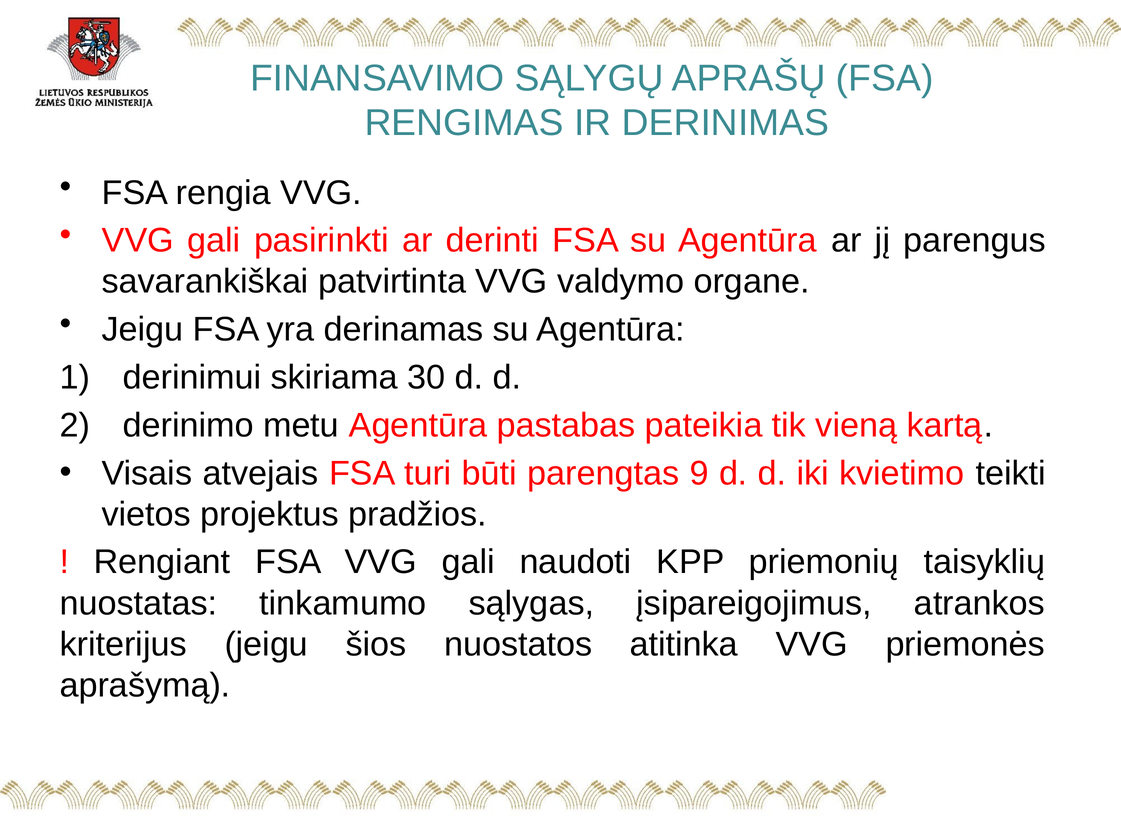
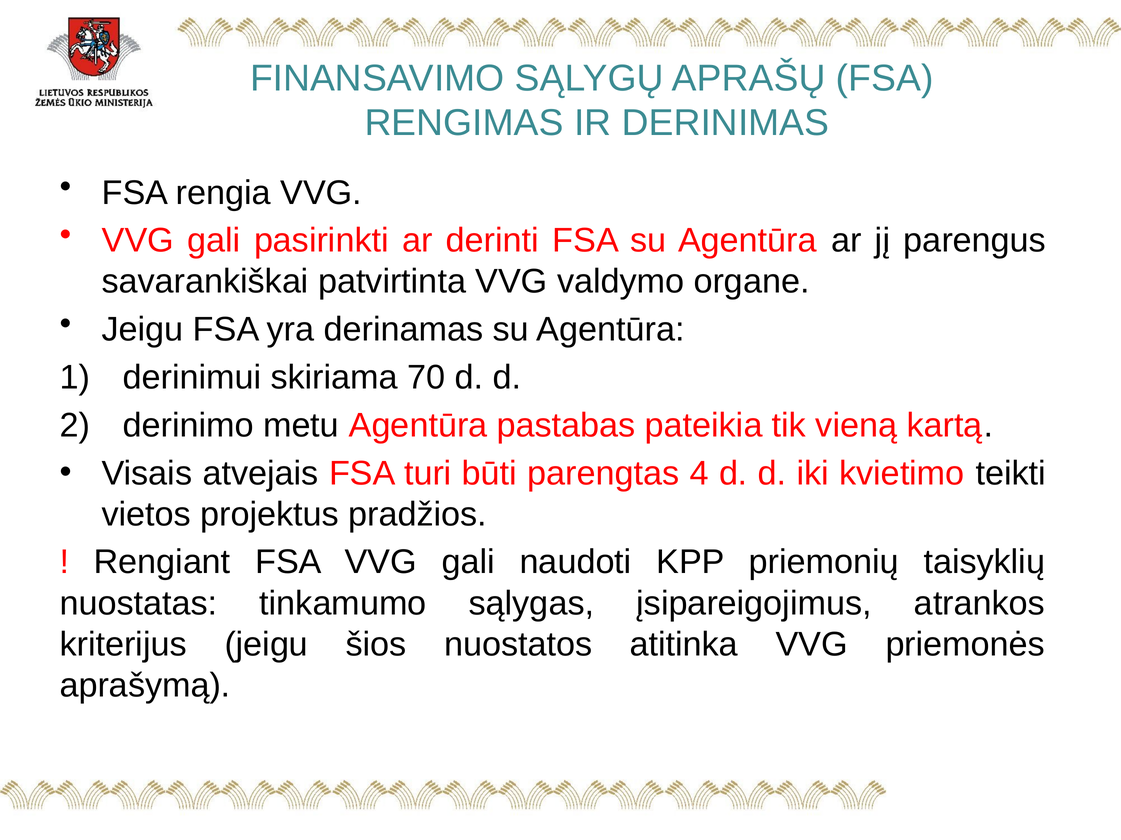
30: 30 -> 70
9: 9 -> 4
